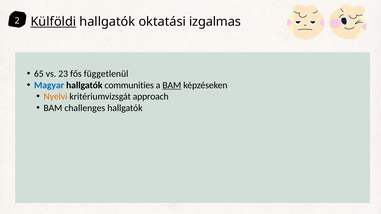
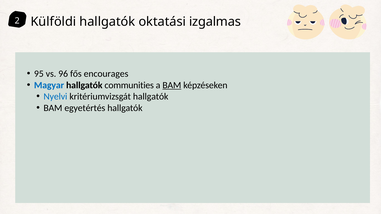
Külföldi underline: present -> none
65: 65 -> 95
23: 23 -> 96
függetlenül: függetlenül -> encourages
Nyelvi colour: orange -> blue
kritériumvizsgát approach: approach -> hallgatók
challenges: challenges -> egyetértés
